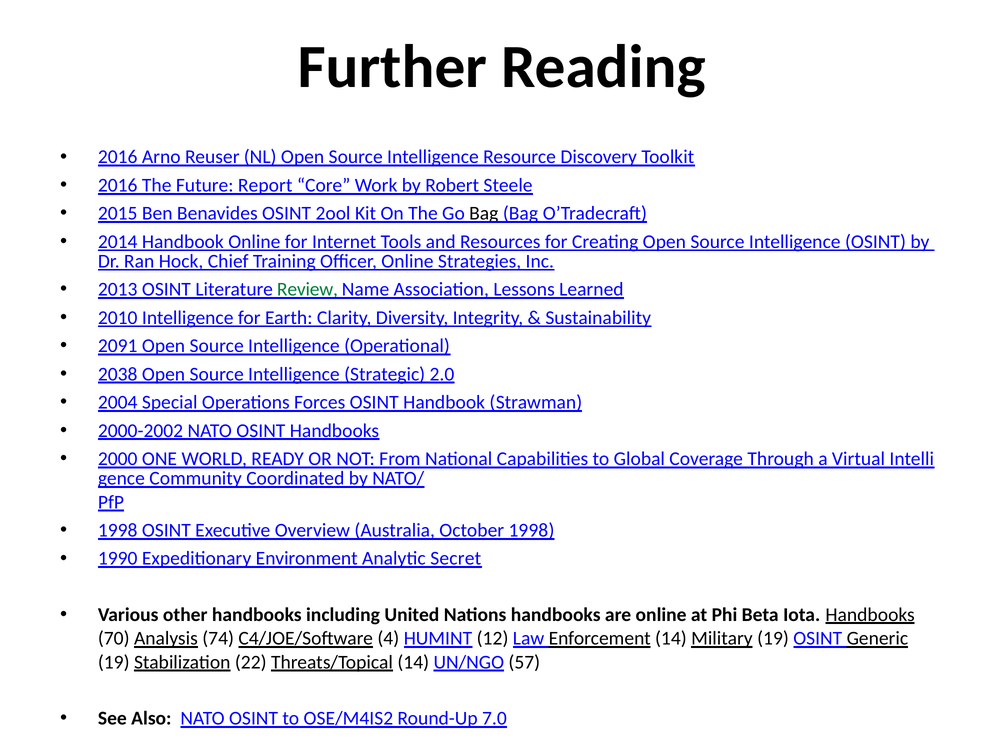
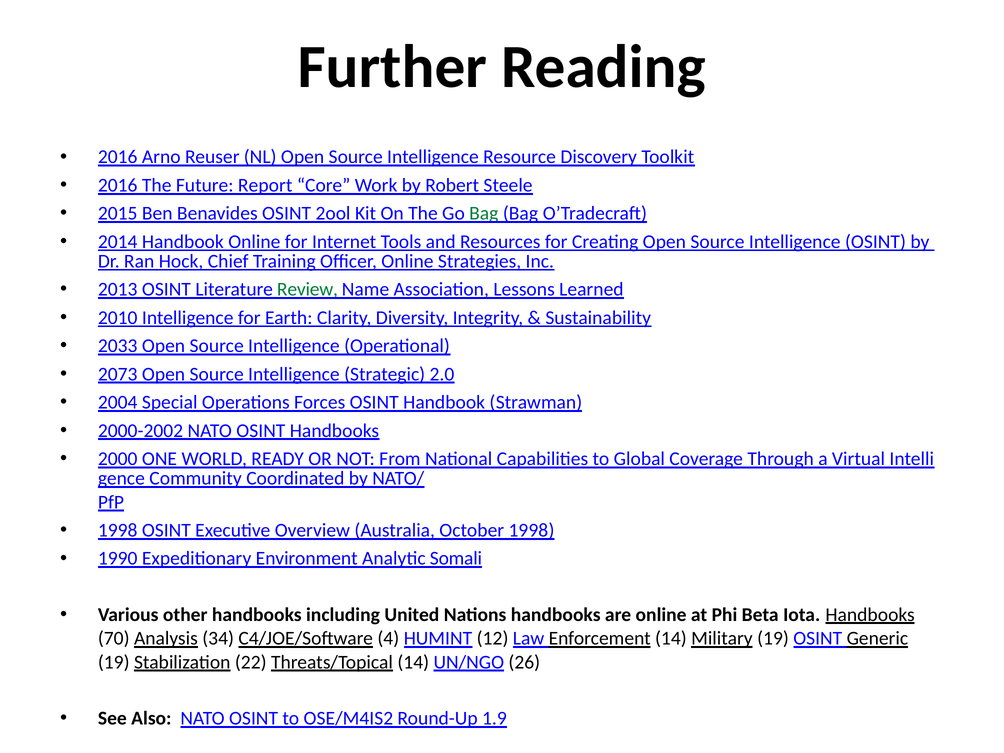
Bag at (484, 213) colour: black -> green
2091: 2091 -> 2033
2038: 2038 -> 2073
Secret: Secret -> Somali
74: 74 -> 34
57: 57 -> 26
7.0: 7.0 -> 1.9
